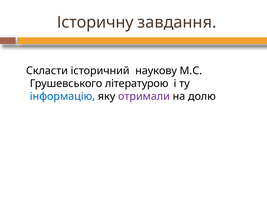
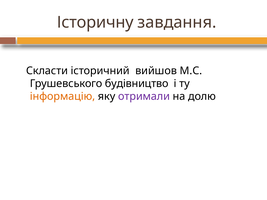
наукову: наукову -> вийшов
літературою: літературою -> будівництво
інформацію colour: blue -> orange
